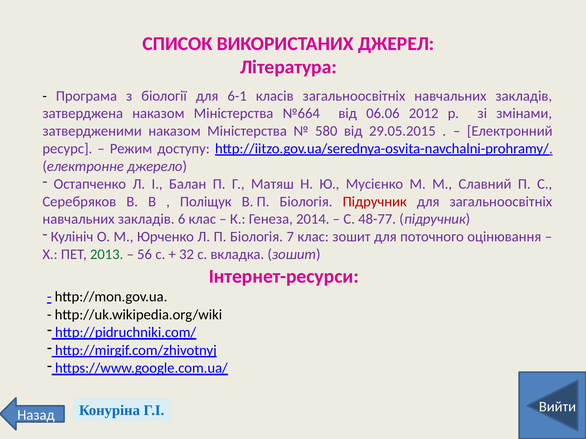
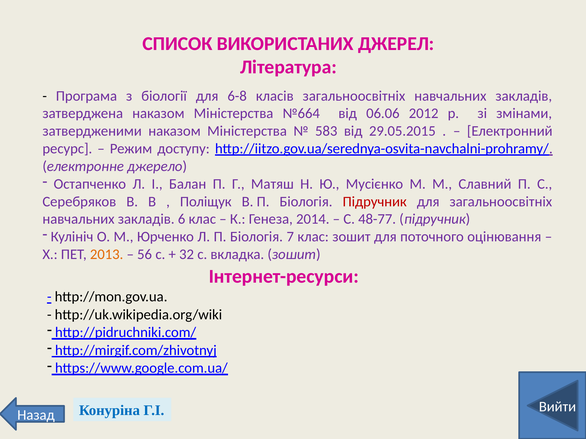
6-1: 6-1 -> 6-8
580: 580 -> 583
2013 colour: green -> orange
